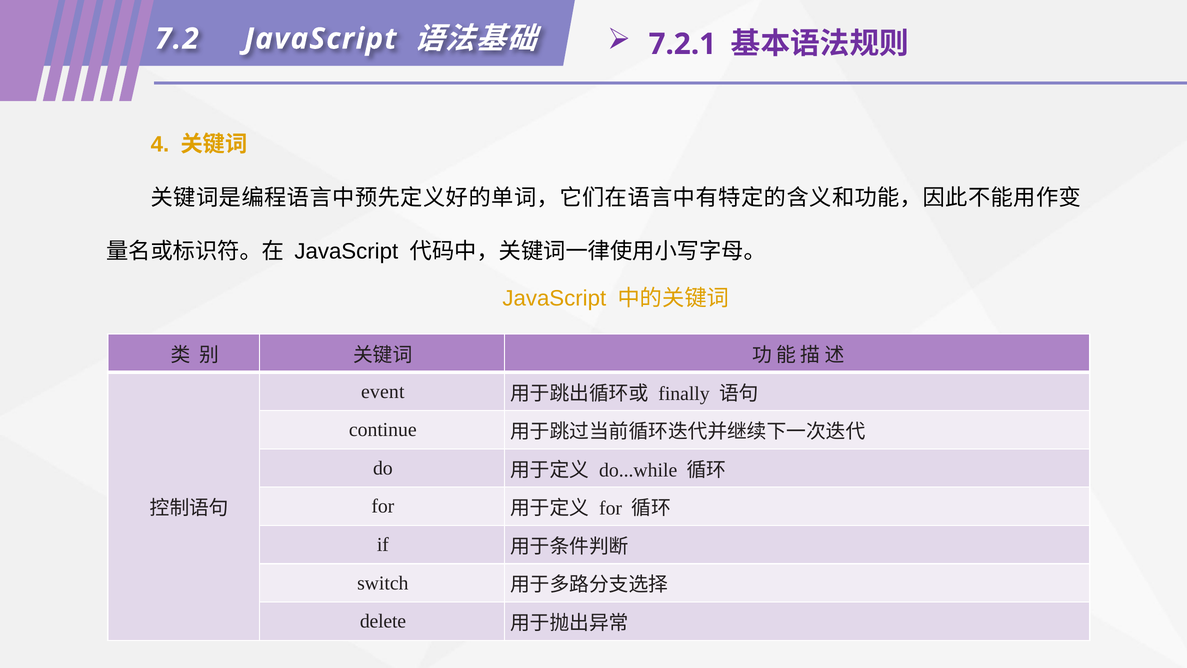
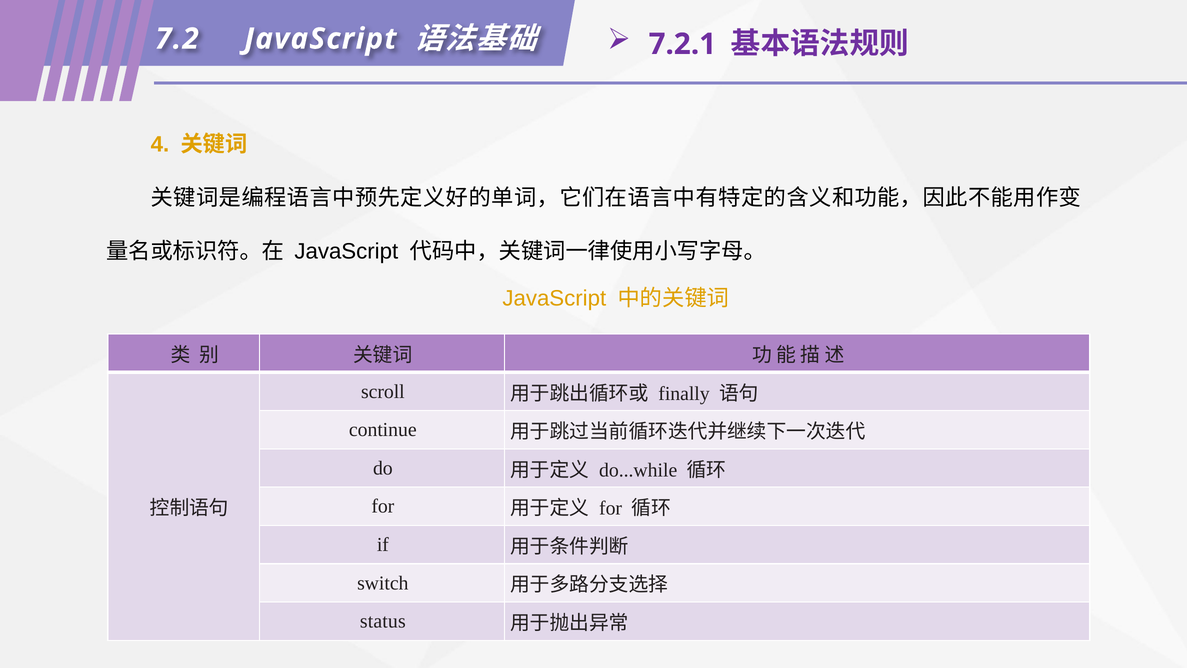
event: event -> scroll
delete: delete -> status
